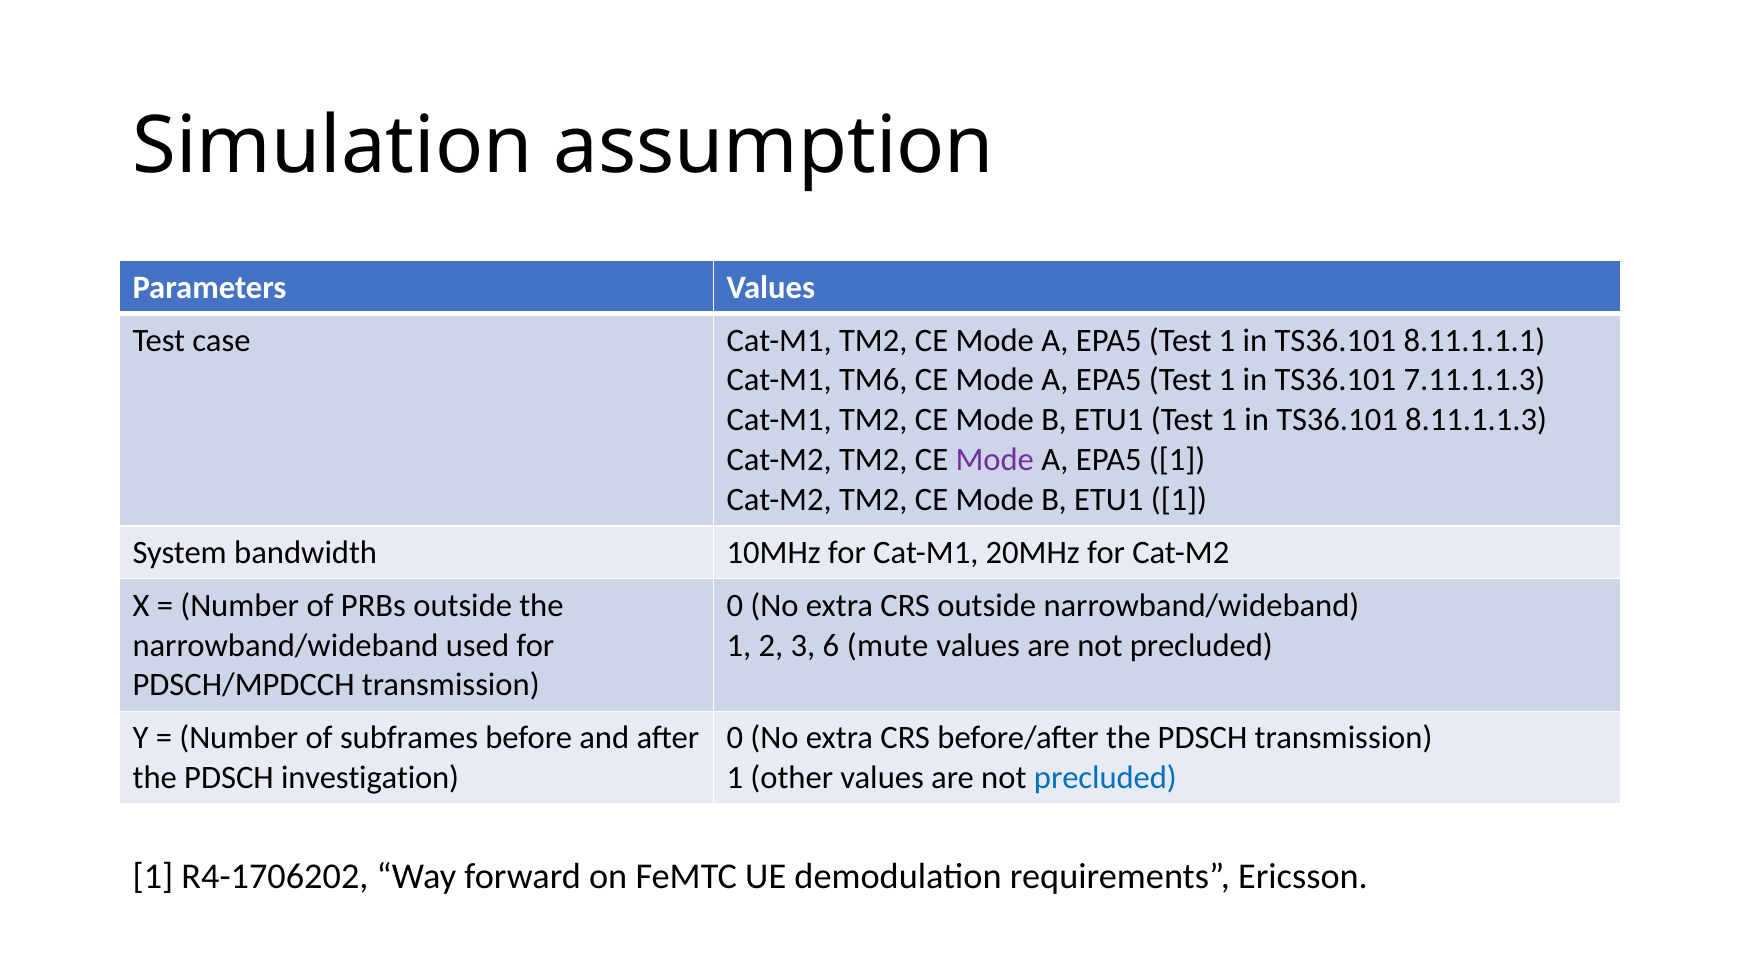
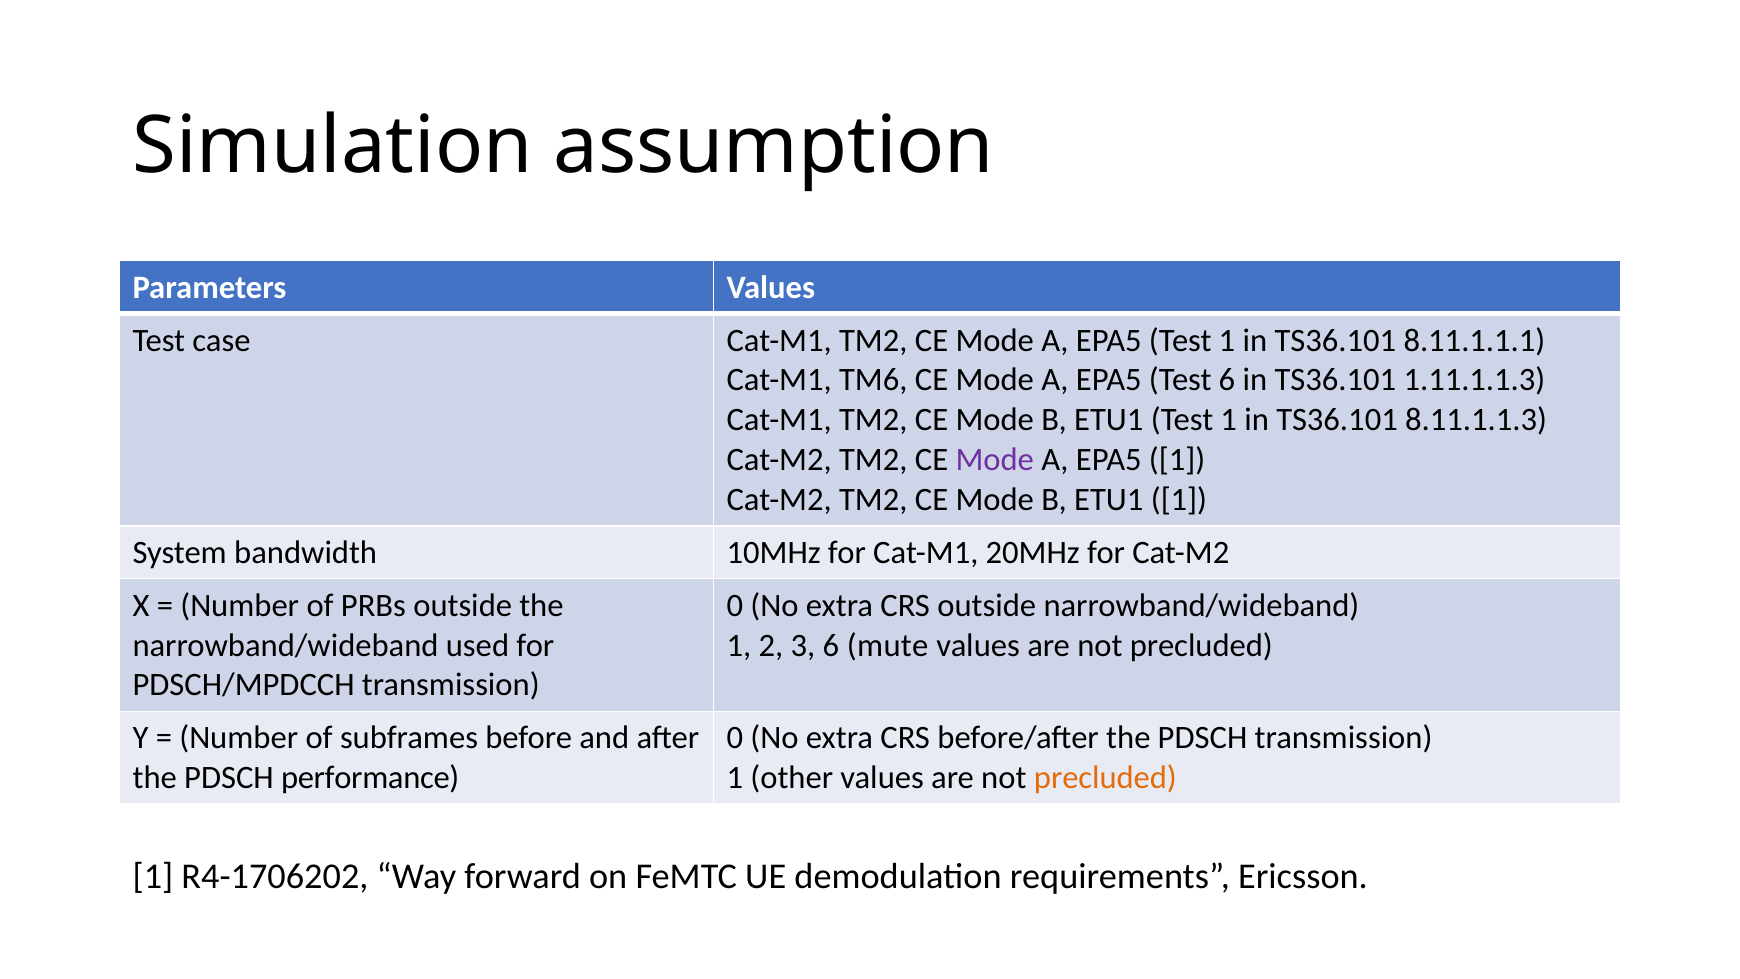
1 at (1227, 380): 1 -> 6
7.11.1.1.3: 7.11.1.1.3 -> 1.11.1.1.3
investigation: investigation -> performance
precluded at (1105, 778) colour: blue -> orange
